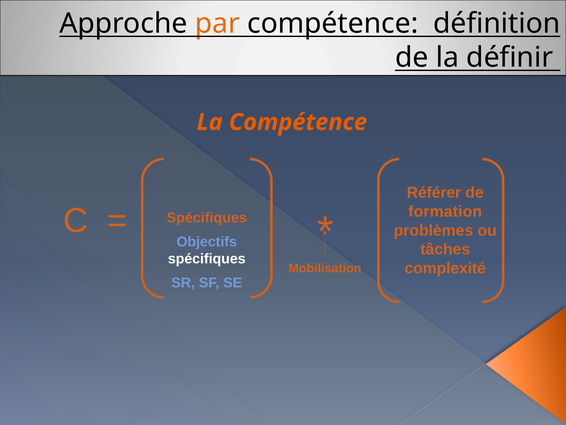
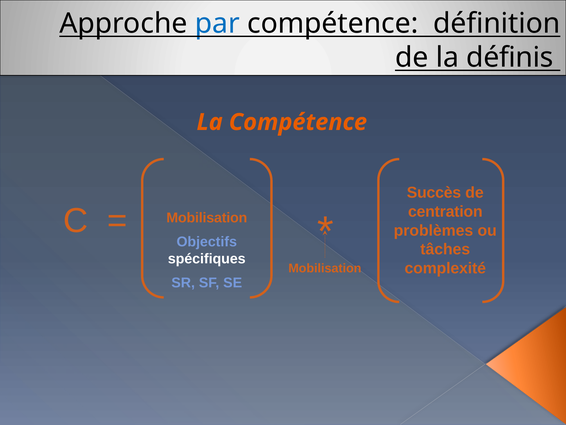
par colour: orange -> blue
définir: définir -> définis
Référer: Référer -> Succès
formation: formation -> centration
Spécifiques at (207, 217): Spécifiques -> Mobilisation
